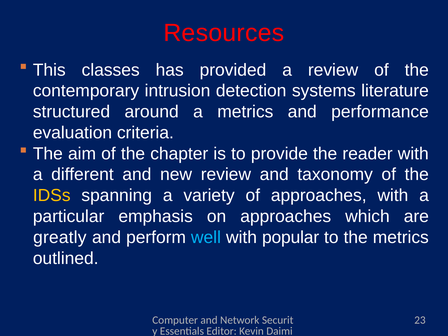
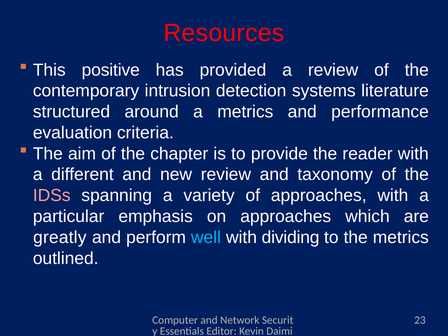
classes: classes -> positive
IDSs colour: yellow -> pink
popular: popular -> dividing
